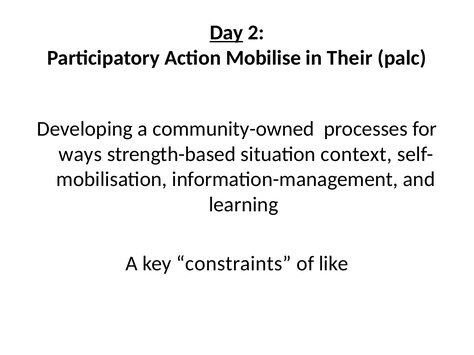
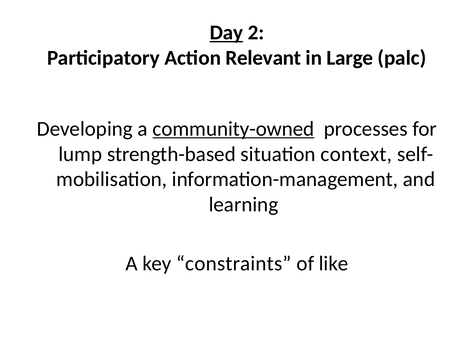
Mobilise: Mobilise -> Relevant
Their: Their -> Large
community-owned underline: none -> present
ways: ways -> lump
